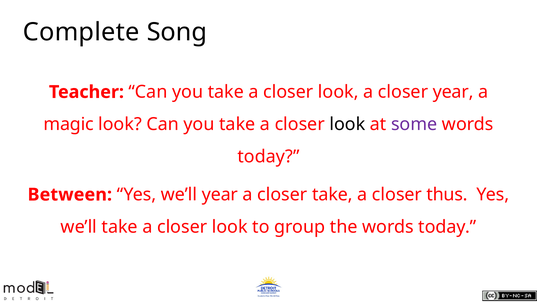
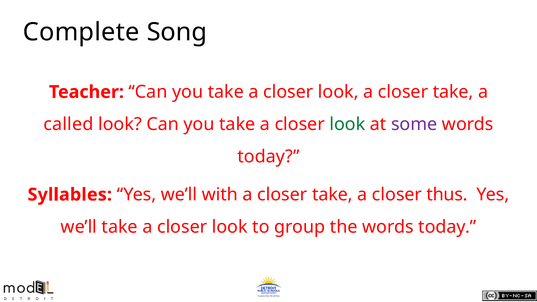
look a closer year: year -> take
magic: magic -> called
look at (347, 124) colour: black -> green
Between: Between -> Syllables
we’ll year: year -> with
